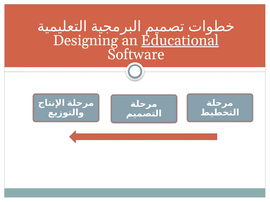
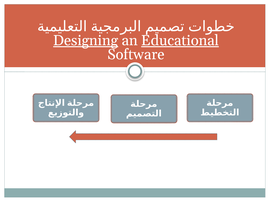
Designing underline: none -> present
